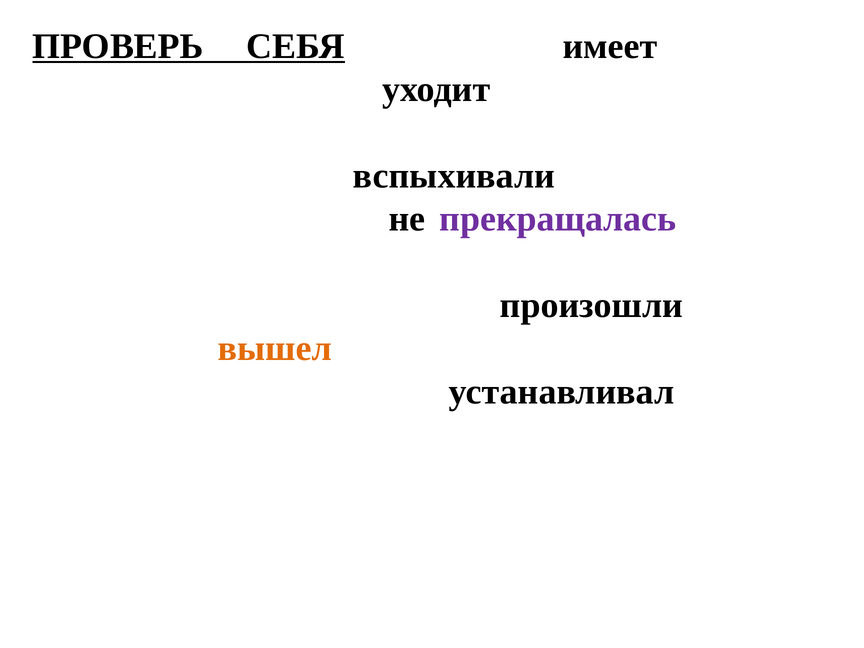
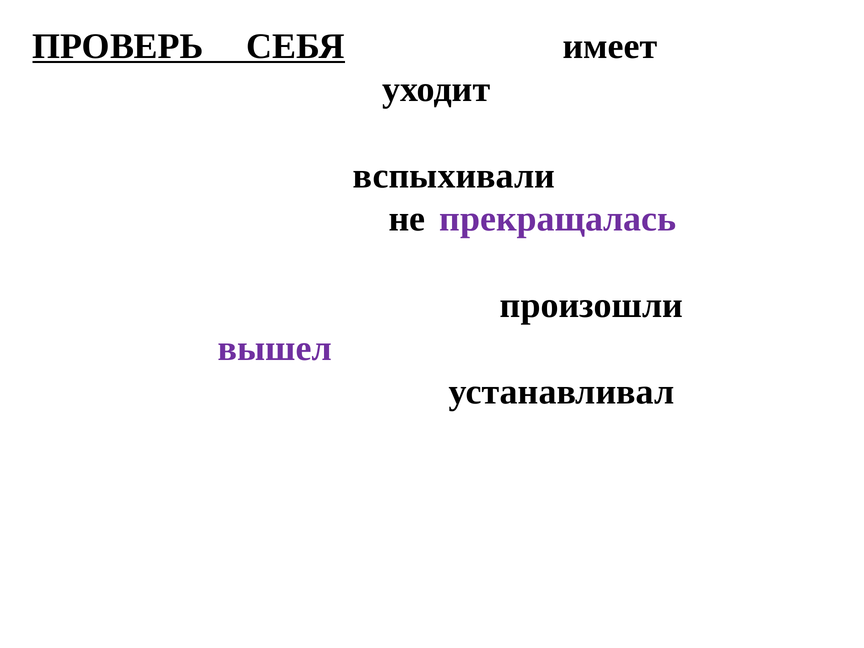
вышел colour: orange -> purple
